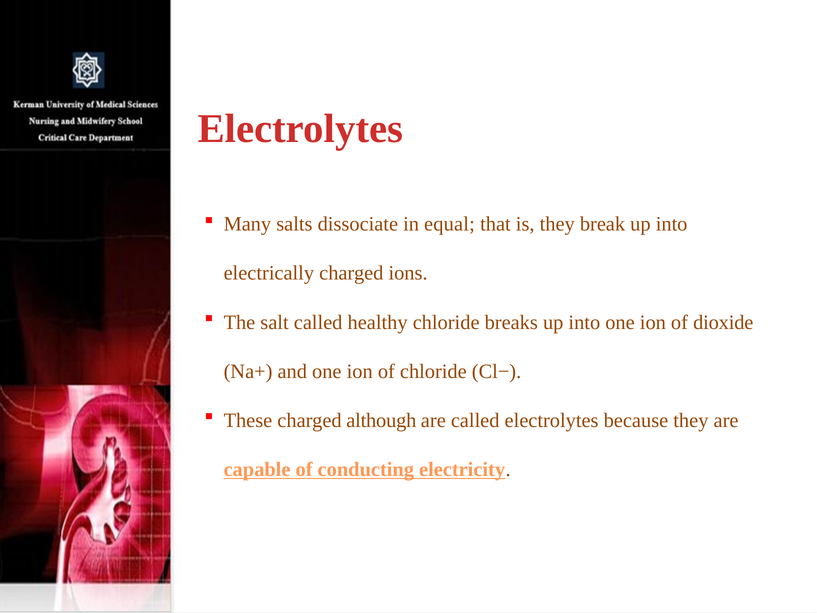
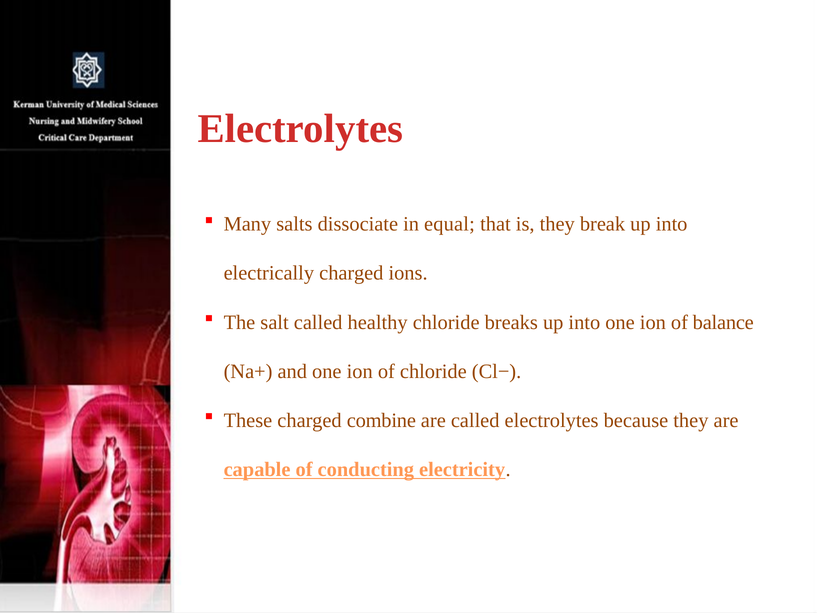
dioxide: dioxide -> balance
although: although -> combine
